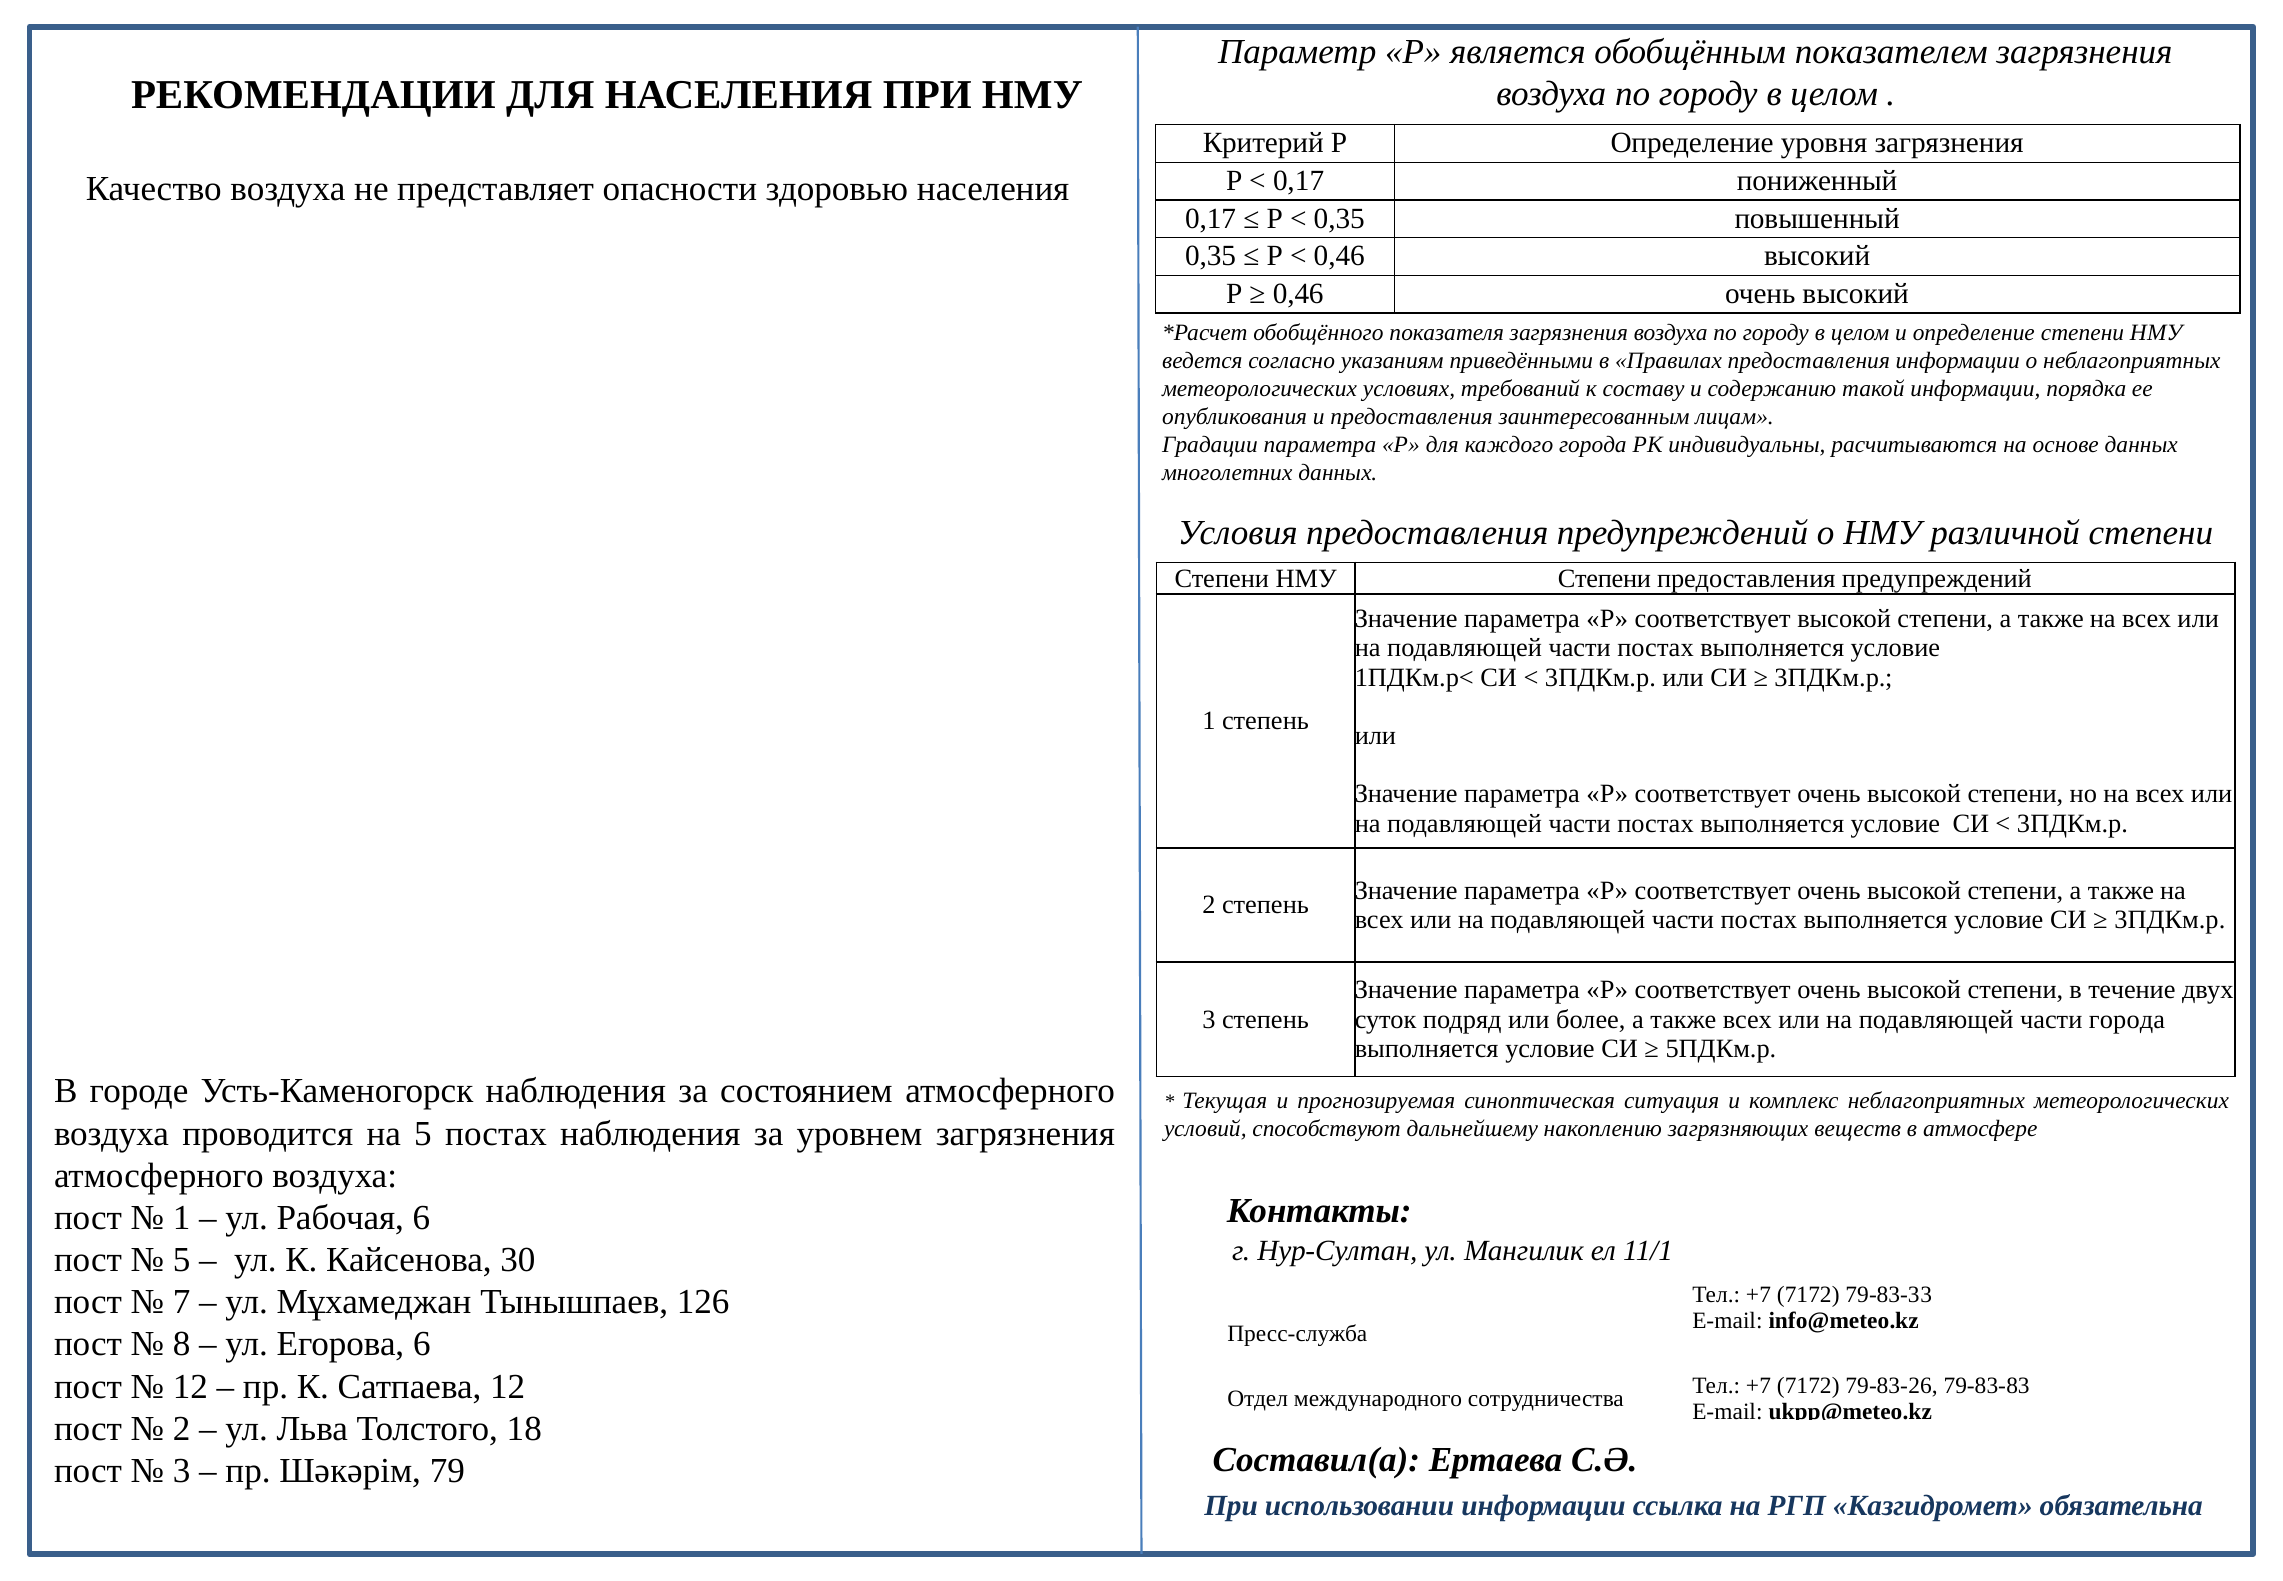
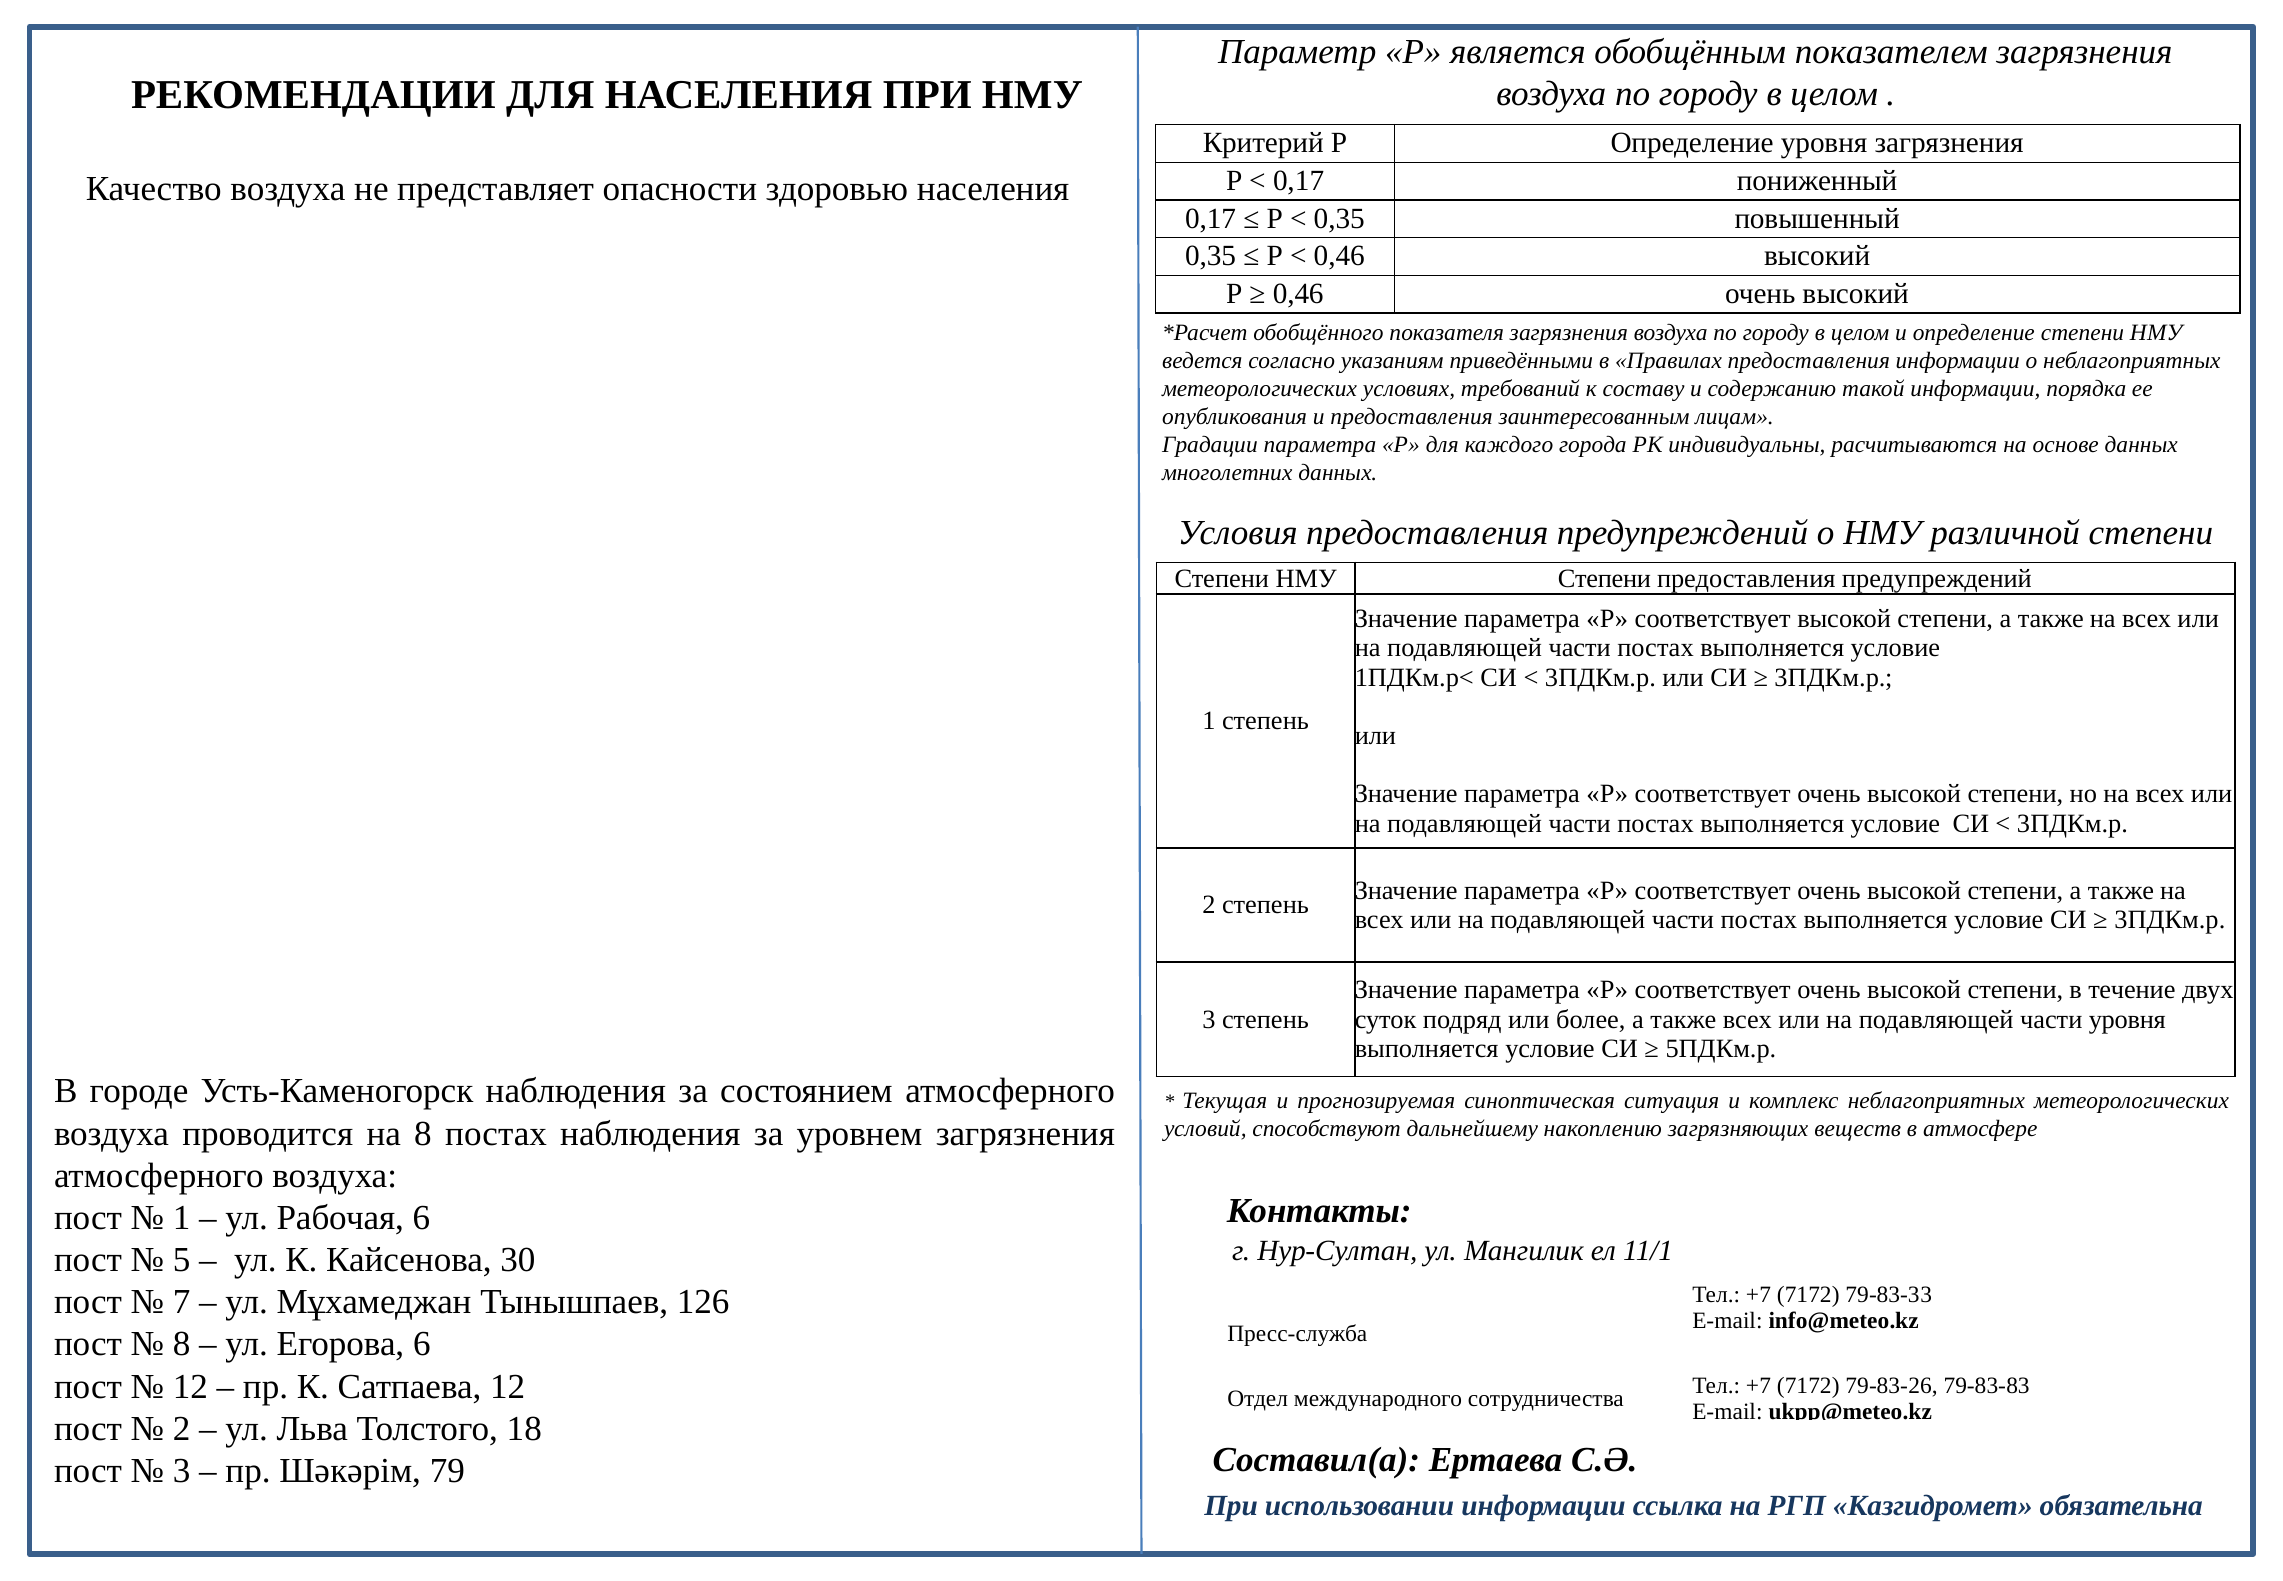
части города: города -> уровня
на 5: 5 -> 8
